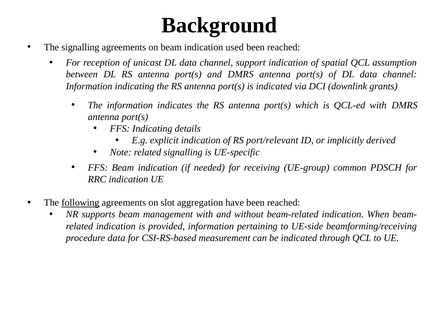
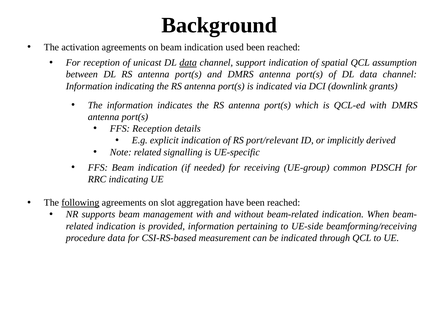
The signalling: signalling -> activation
data at (188, 63) underline: none -> present
FFS Indicating: Indicating -> Reception
RRC indication: indication -> indicating
